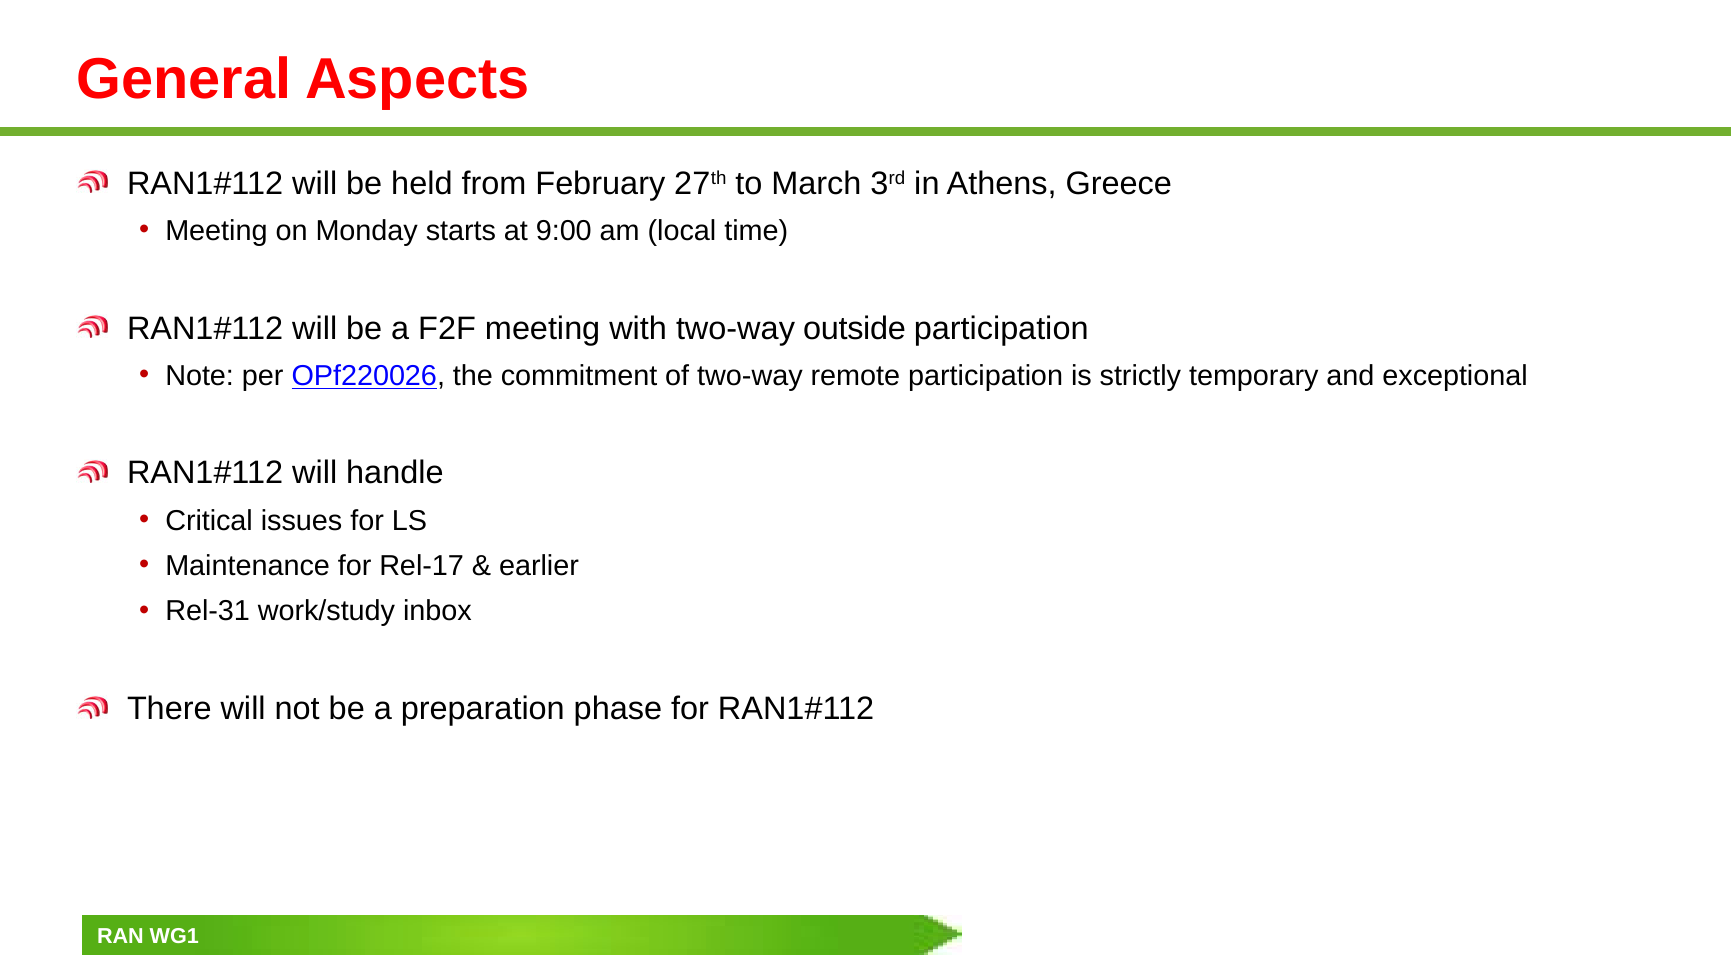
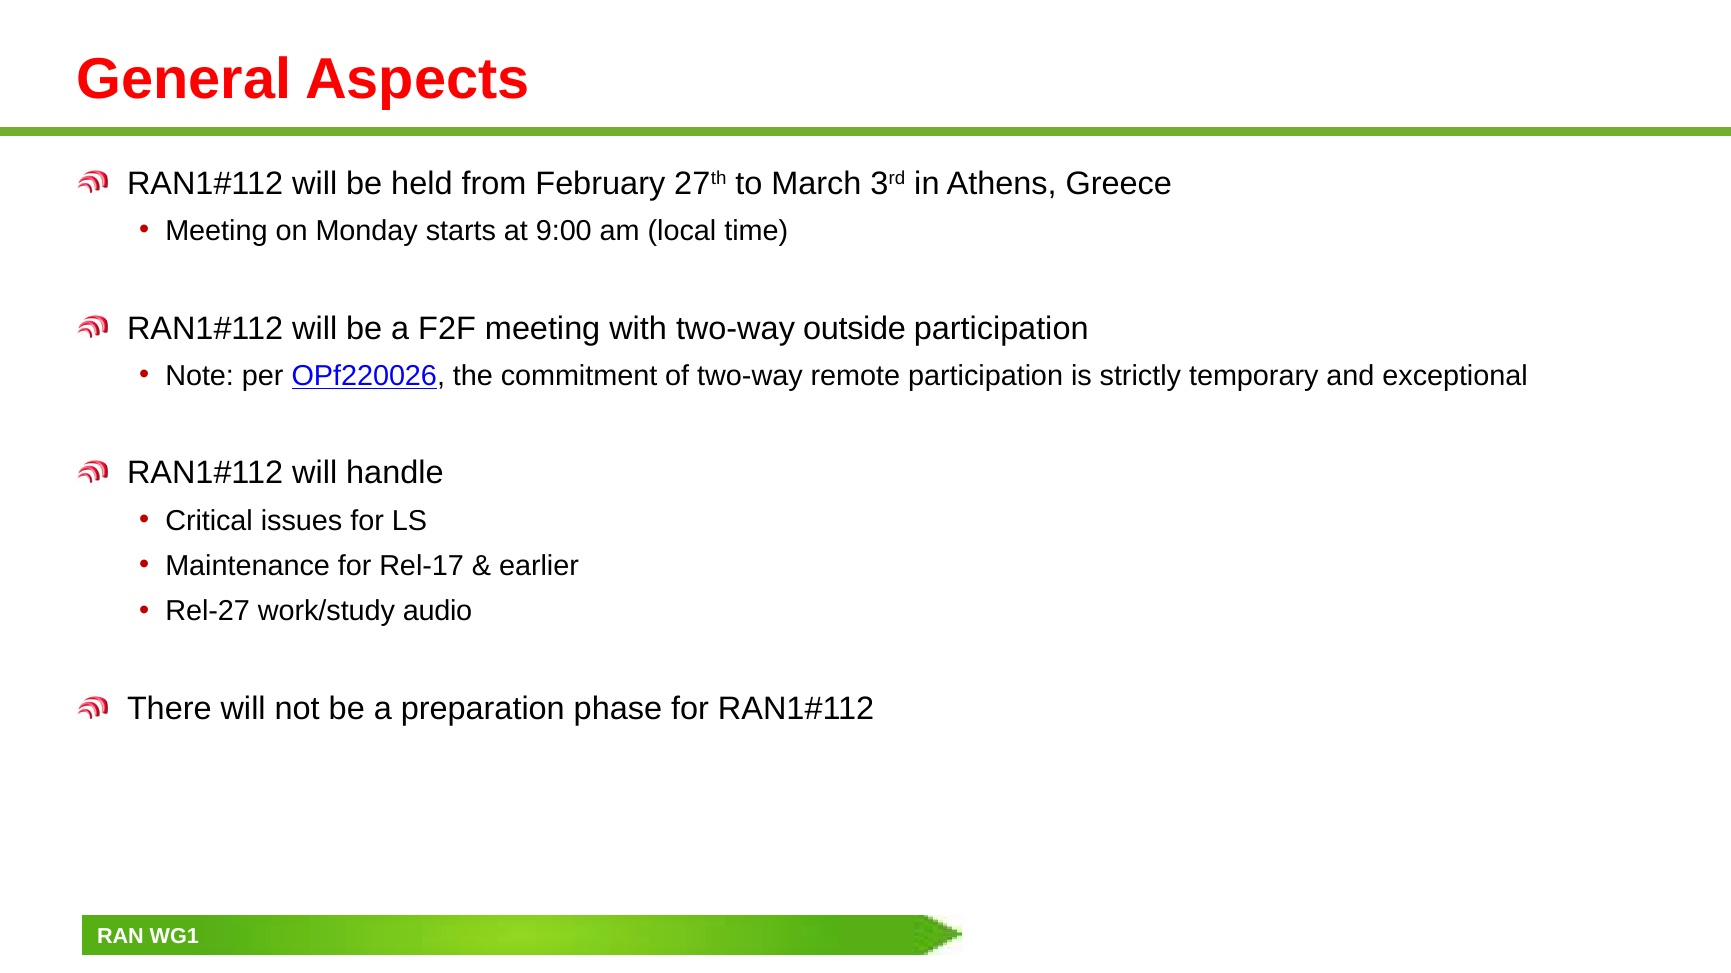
Rel-31: Rel-31 -> Rel-27
inbox: inbox -> audio
